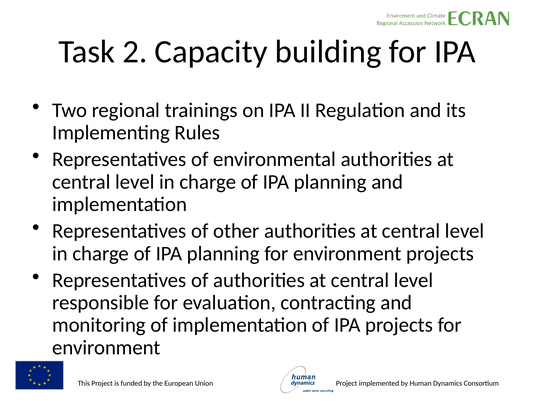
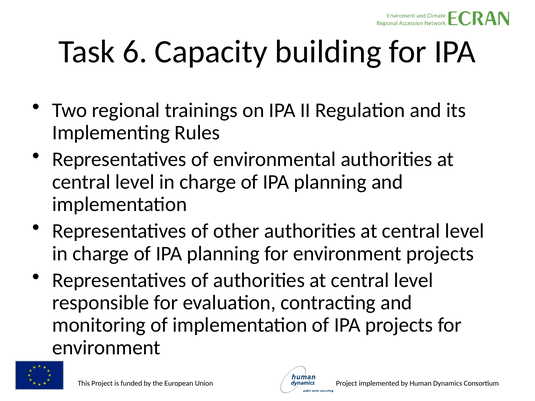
2: 2 -> 6
